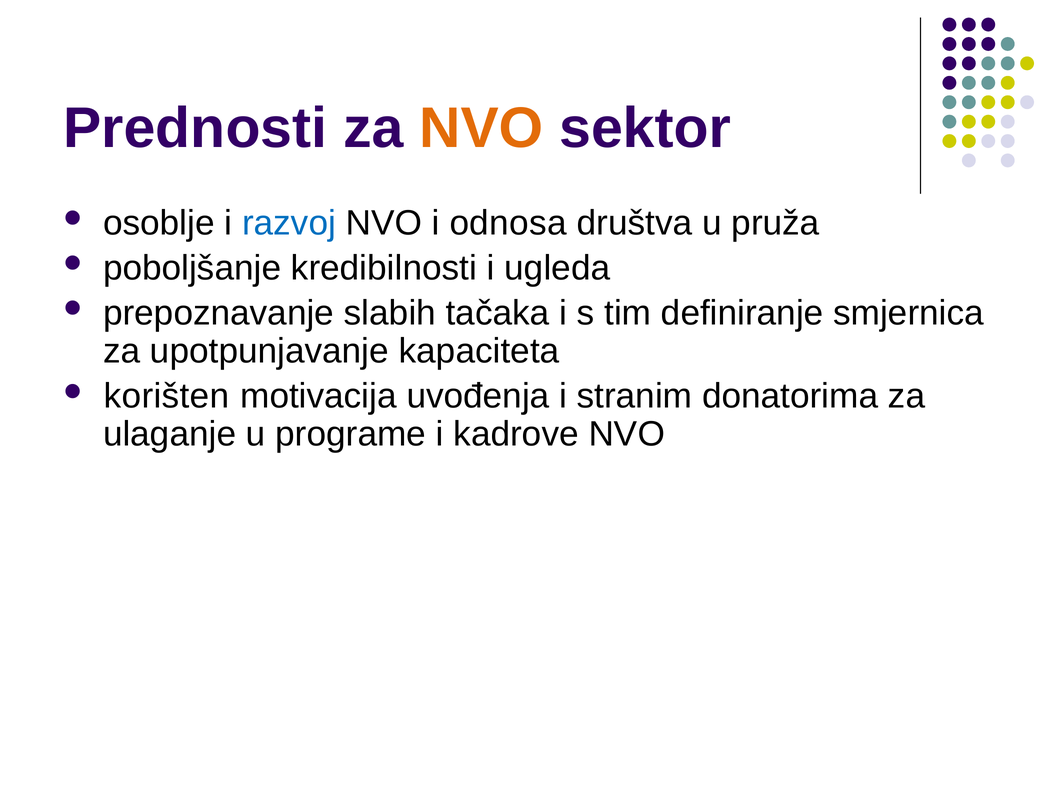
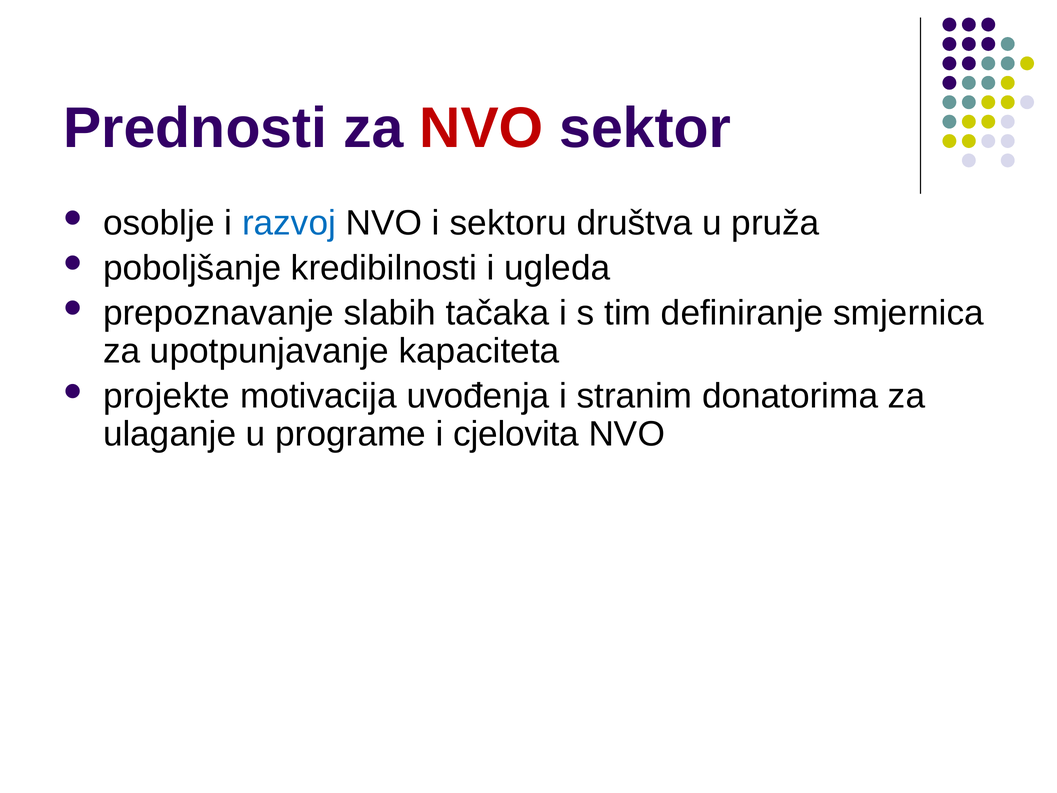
NVO at (481, 128) colour: orange -> red
odnosa: odnosa -> sektoru
korišten: korišten -> projekte
kadrove: kadrove -> cjelovita
